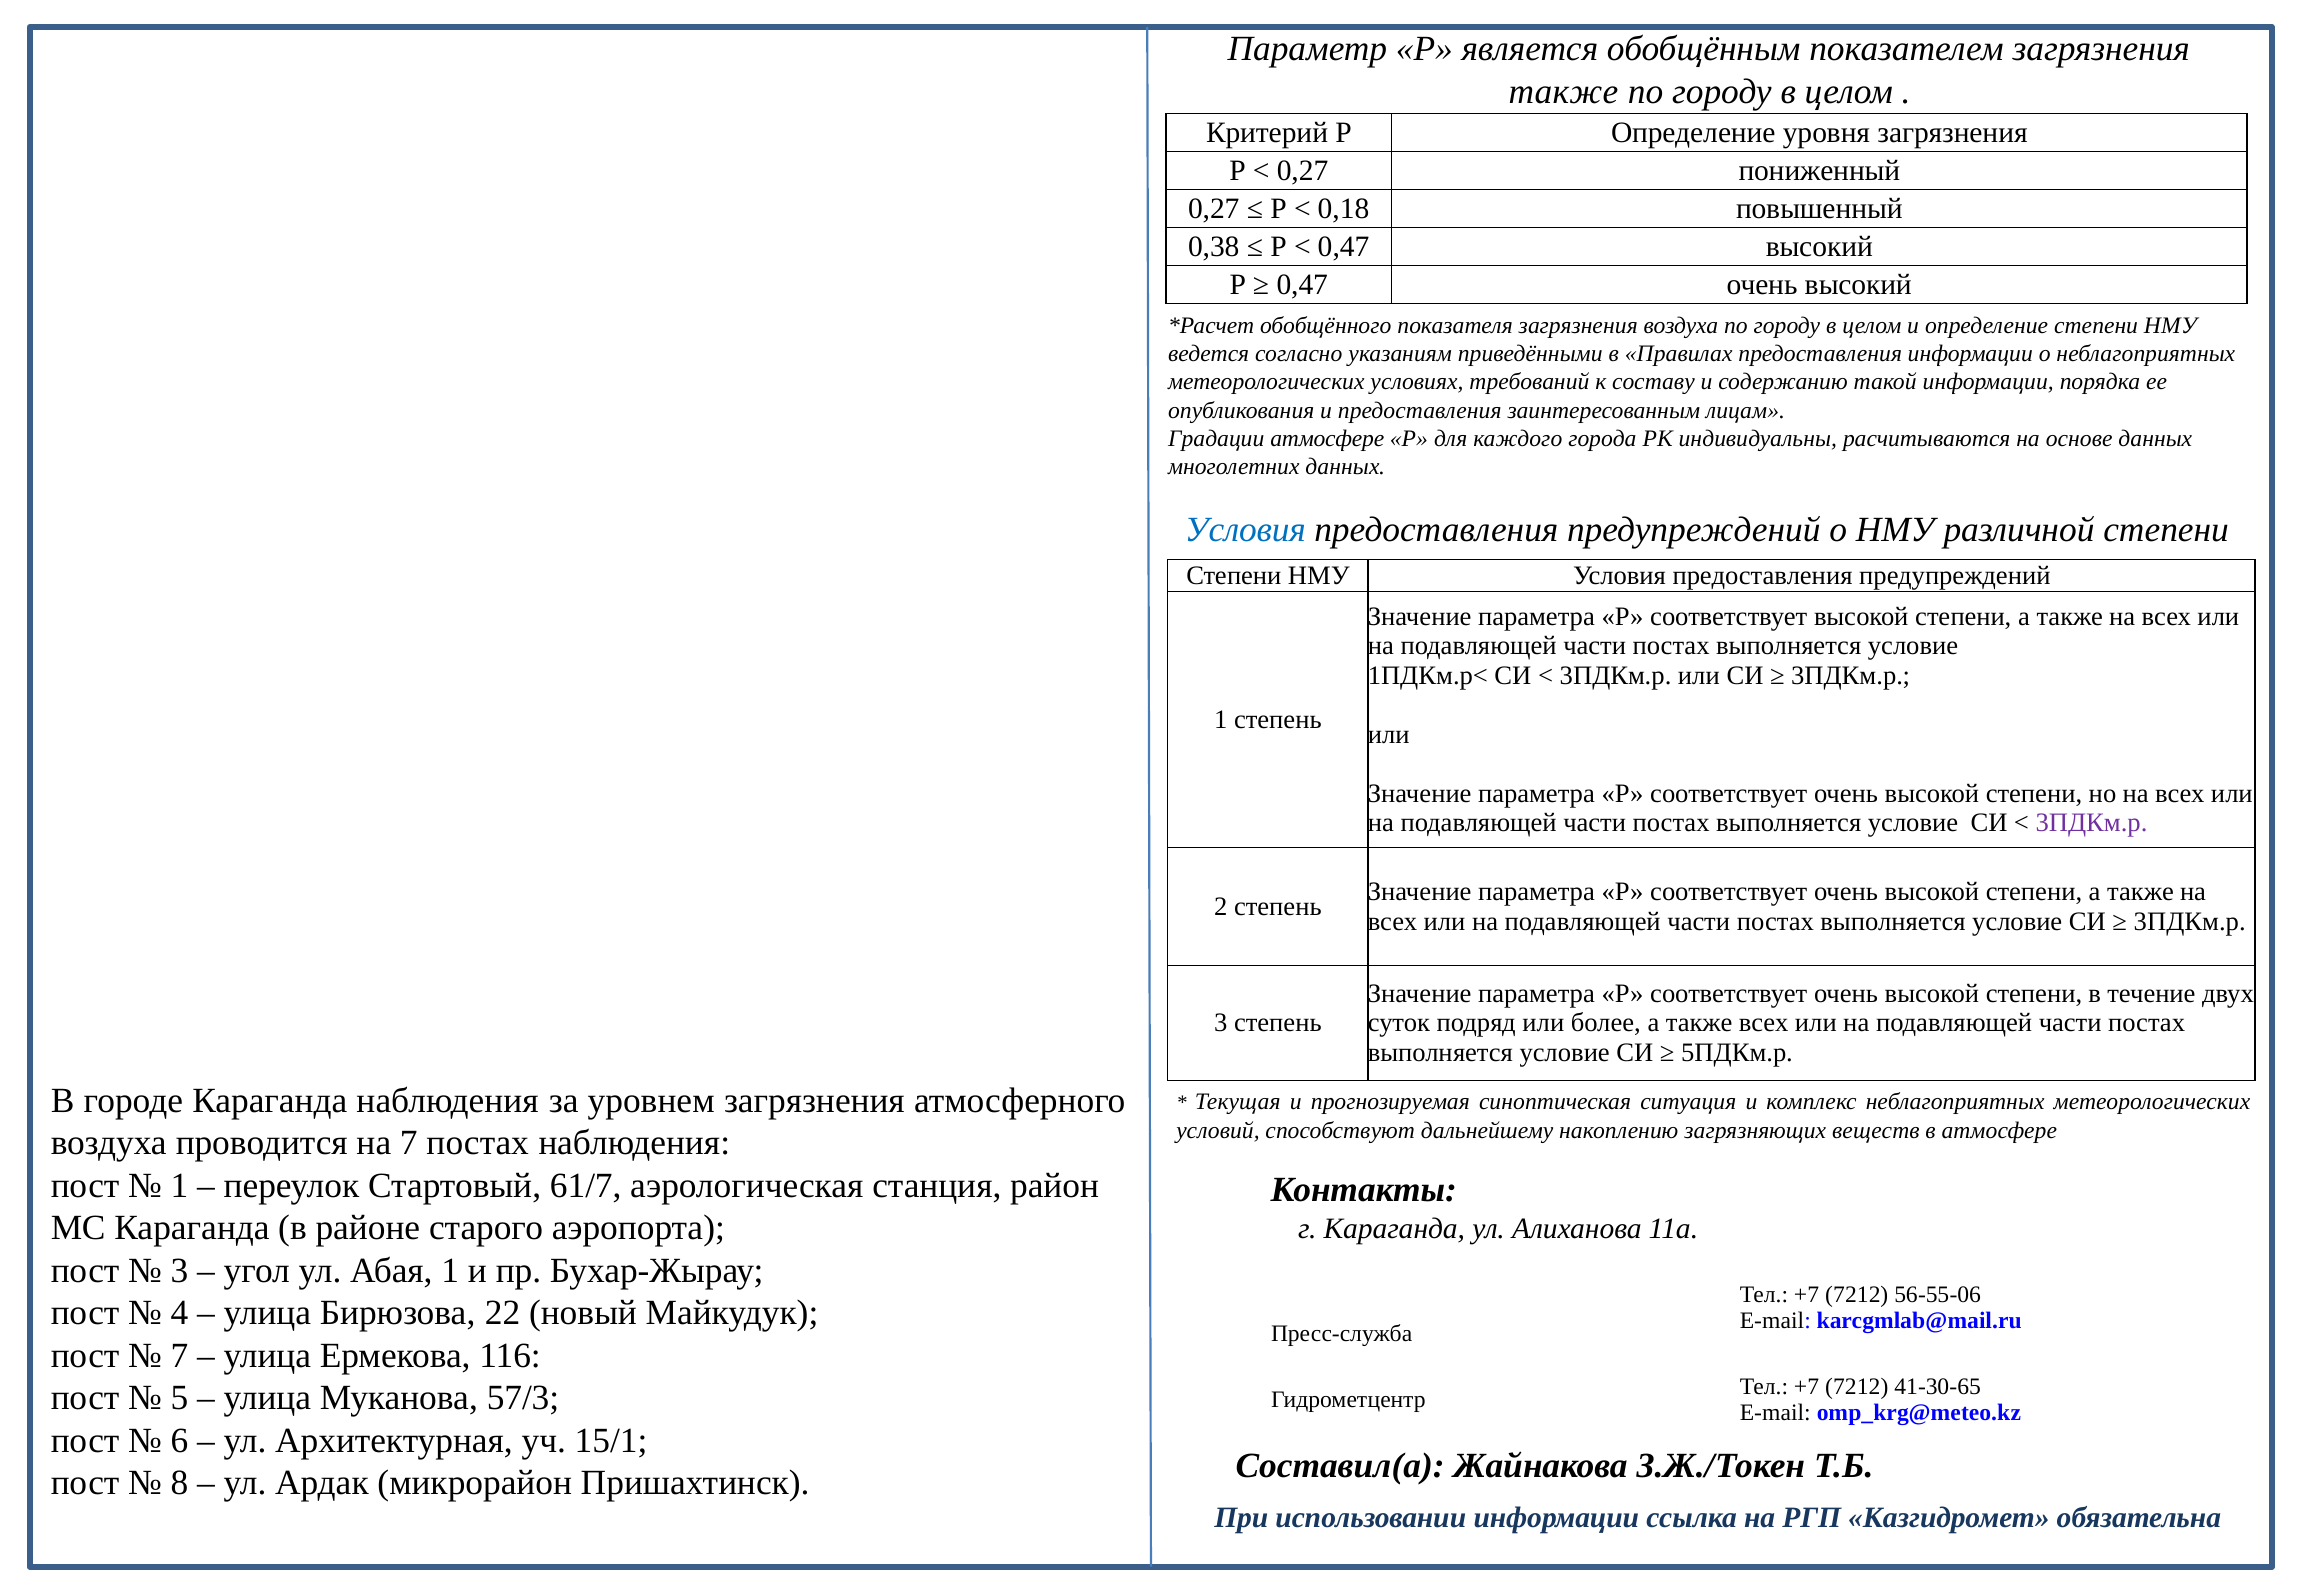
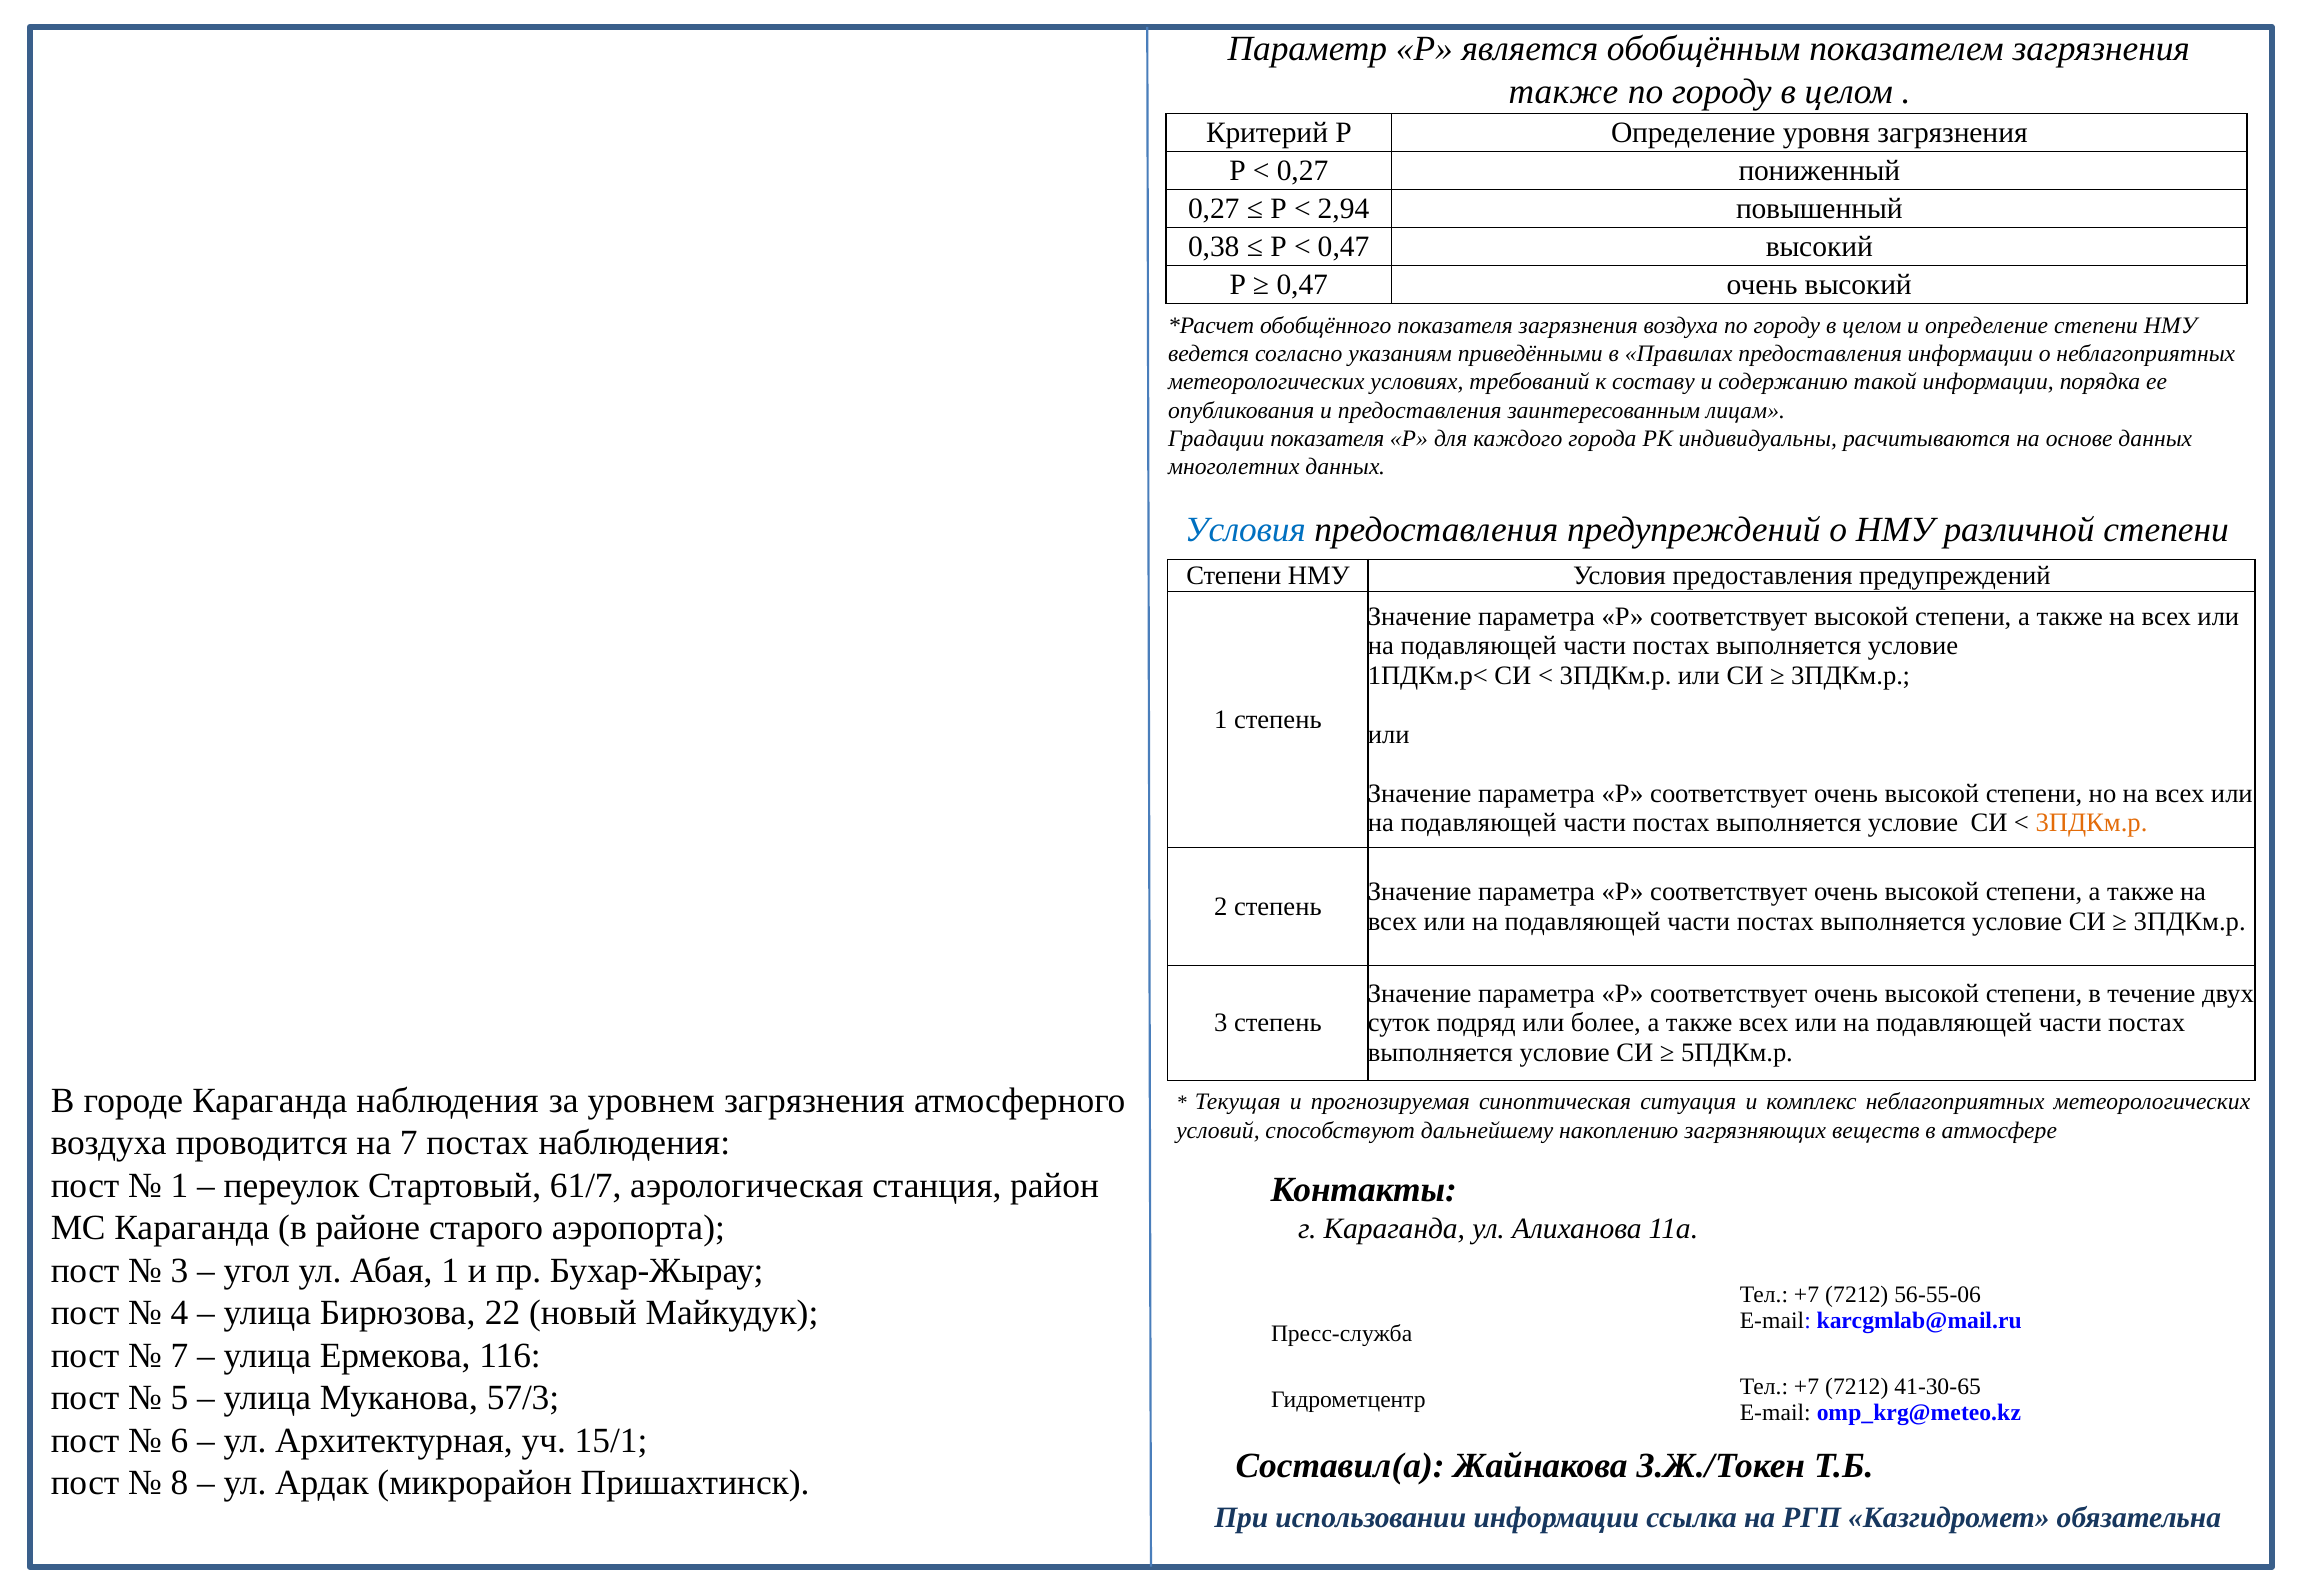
0,18: 0,18 -> 2,94
Градации атмосфере: атмосфере -> показателя
3ПДКм.р at (2091, 823) colour: purple -> orange
